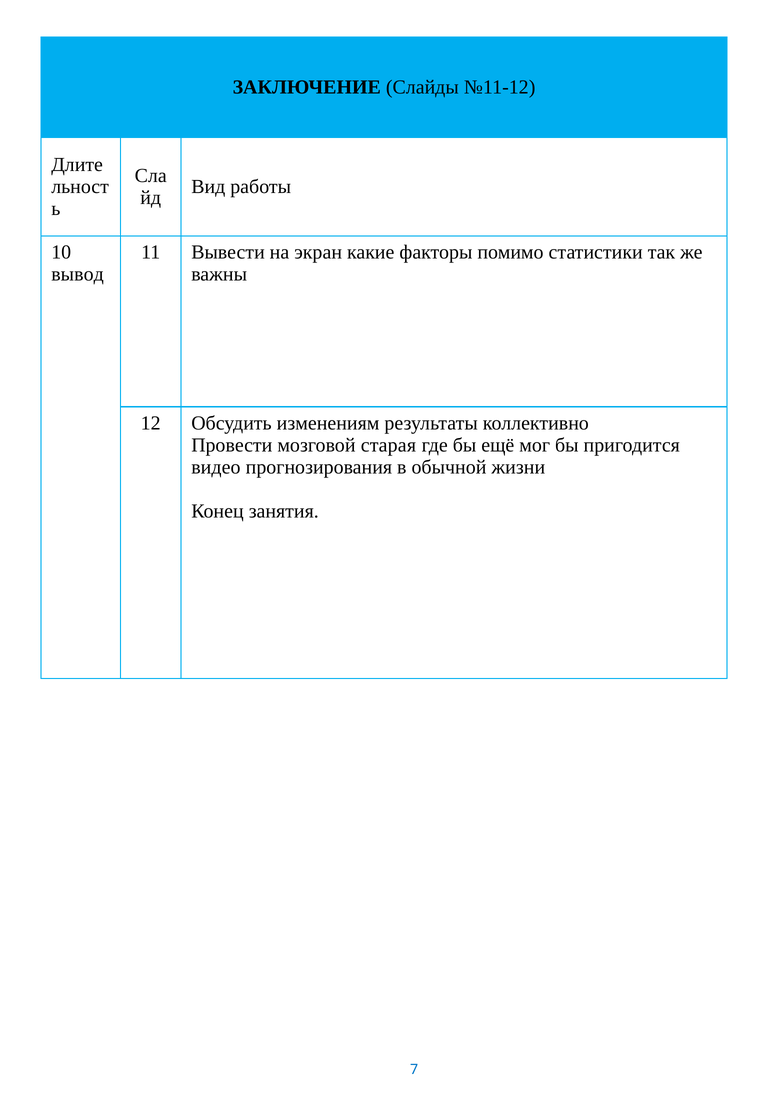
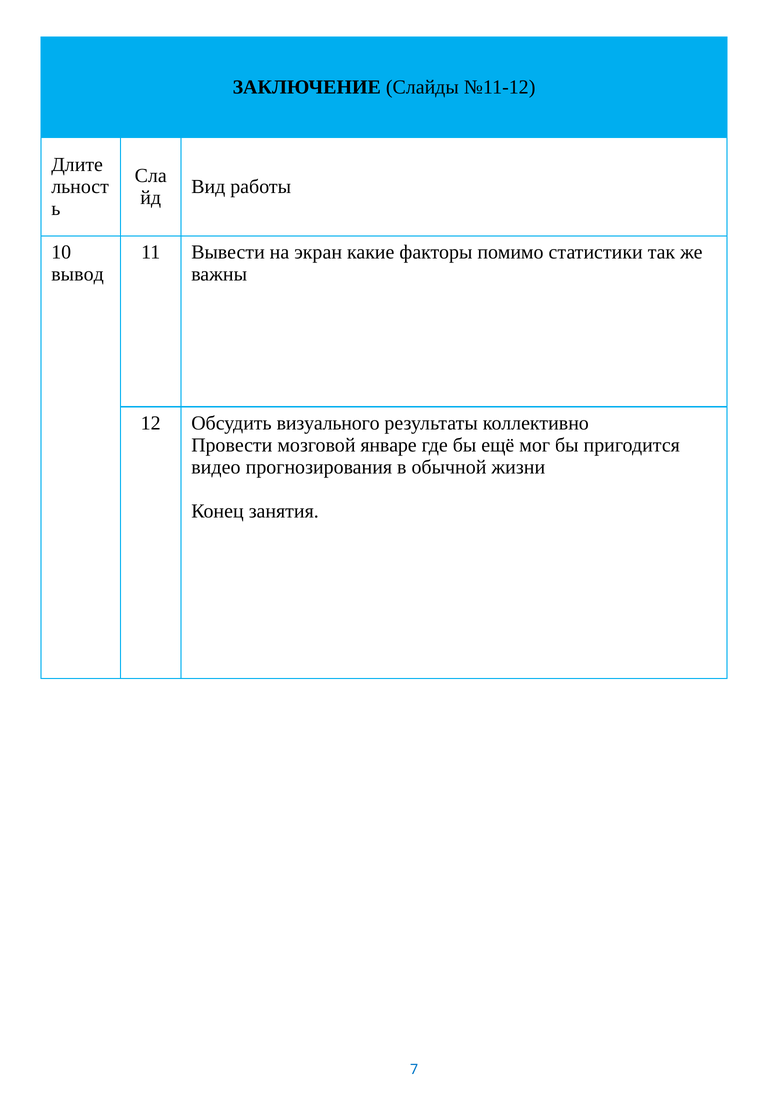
изменениям: изменениям -> визуального
старая: старая -> январе
